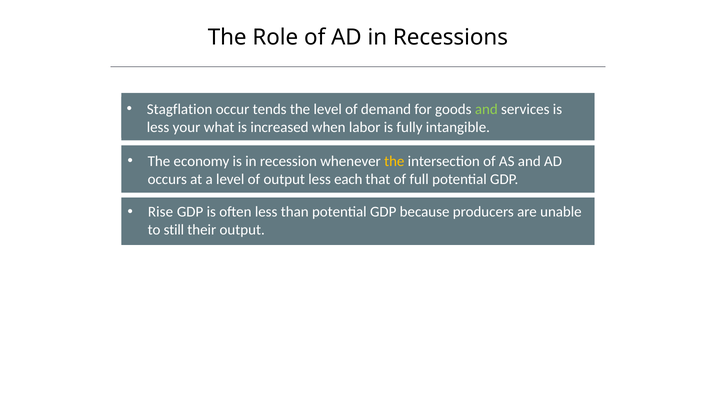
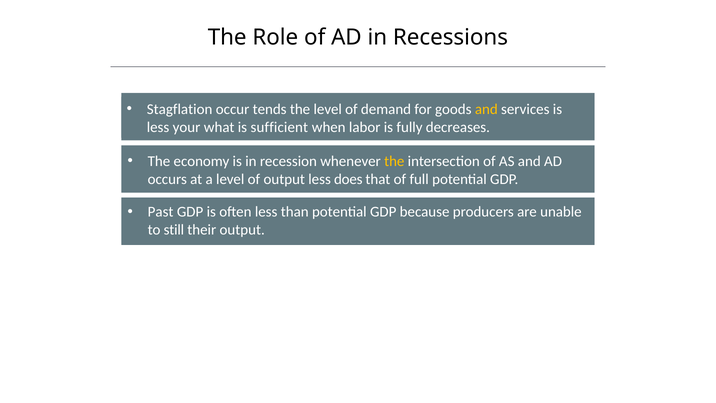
and at (486, 109) colour: light green -> yellow
increased: increased -> sufficient
intangible: intangible -> decreases
each: each -> does
Rise: Rise -> Past
